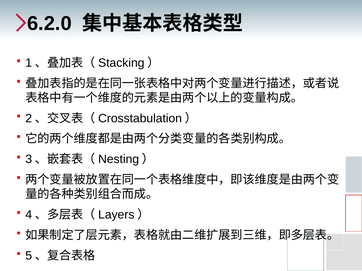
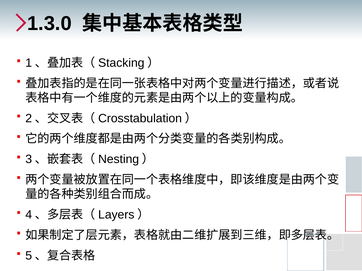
6.2.0: 6.2.0 -> 1.3.0
